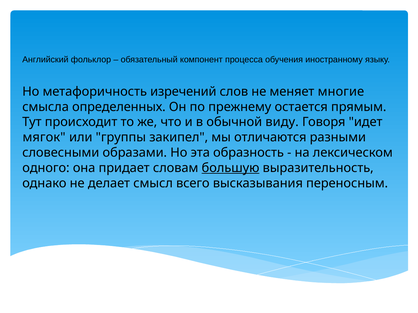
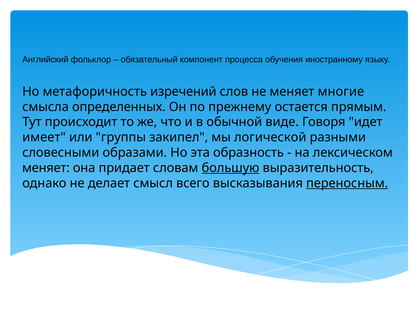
виду: виду -> виде
мягок: мягок -> имеет
отличаются: отличаются -> логической
одного at (46, 168): одного -> меняет
переносным underline: none -> present
